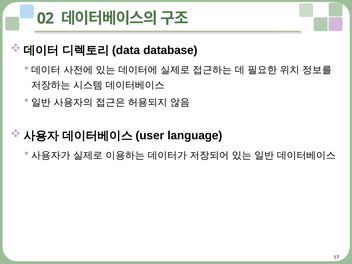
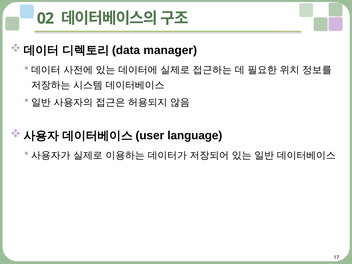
database: database -> manager
